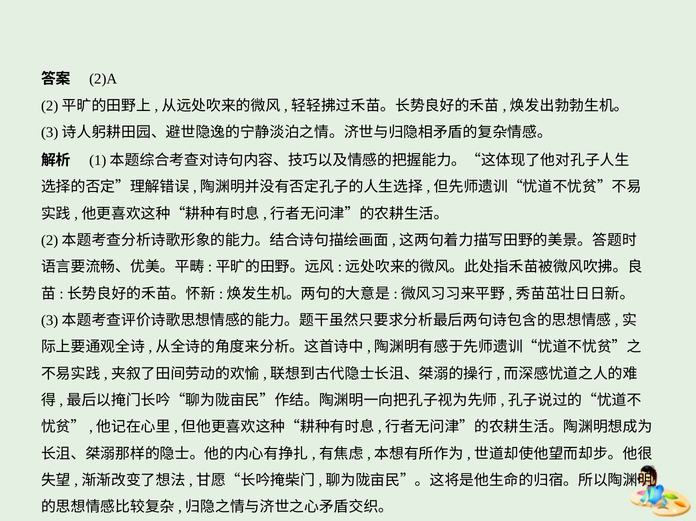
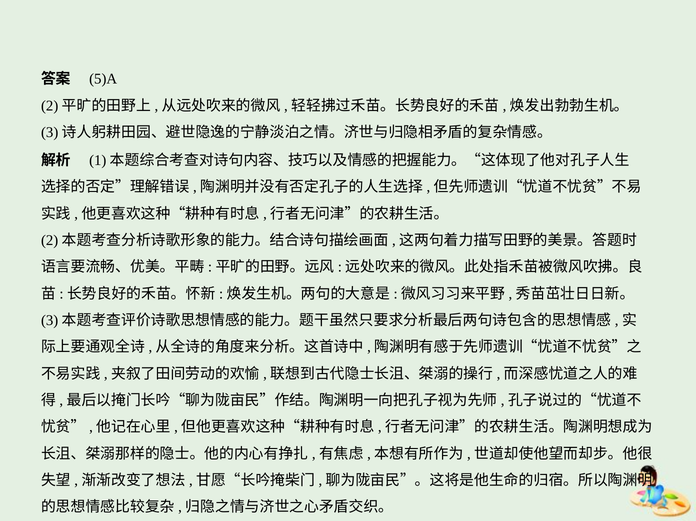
2)A: 2)A -> 5)A
